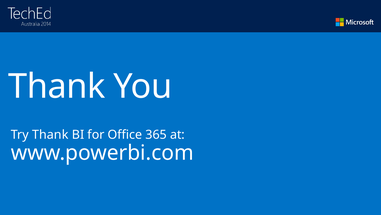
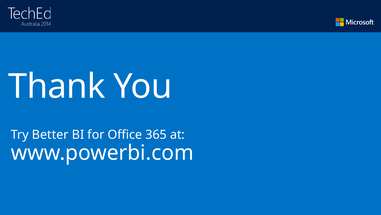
Try Thank: Thank -> Better
